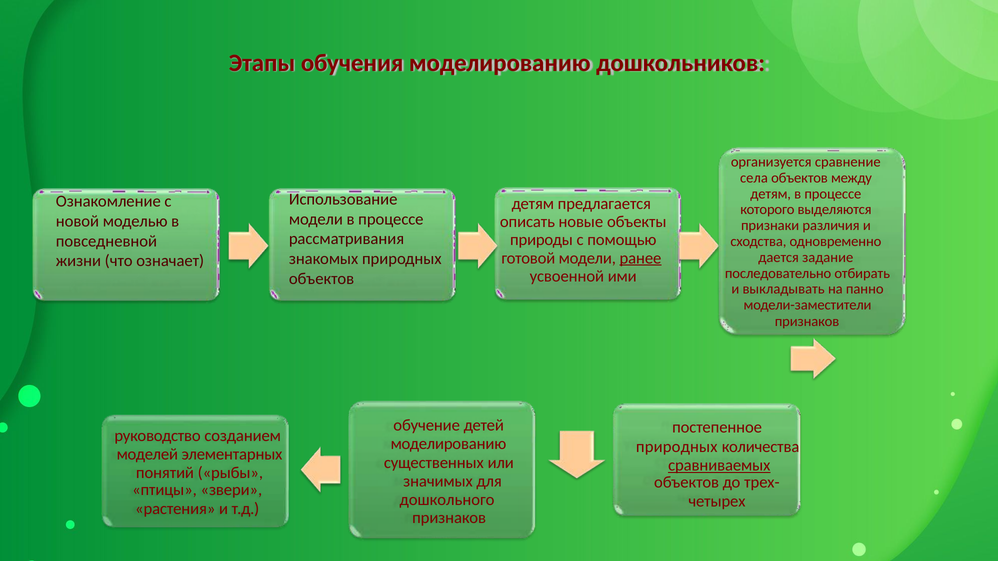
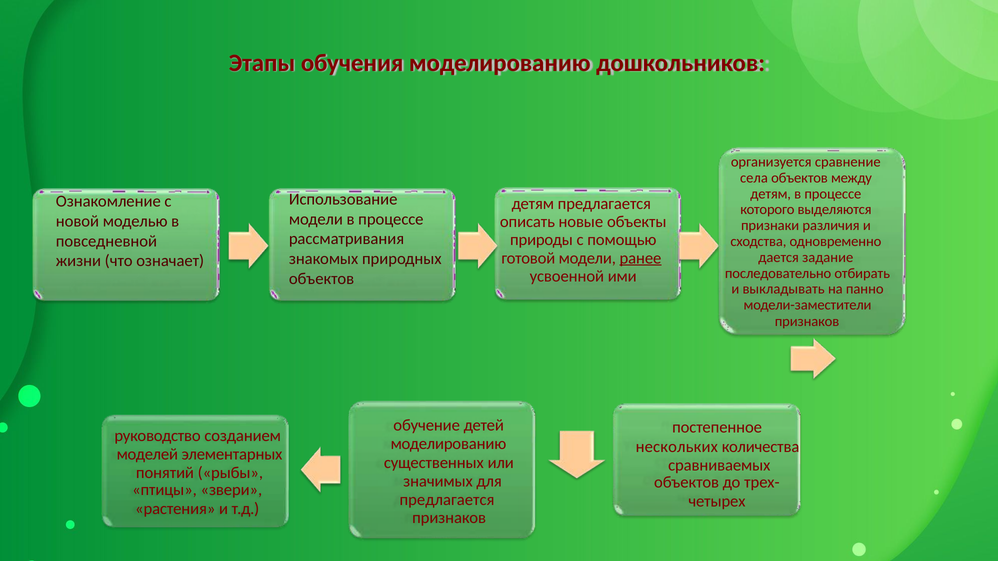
природных at (677, 447): природных -> нескольких
сравниваемых underline: present -> none
дошкольного at (447, 500): дошкольного -> предлагается
